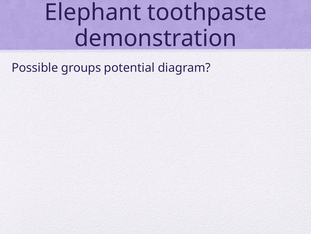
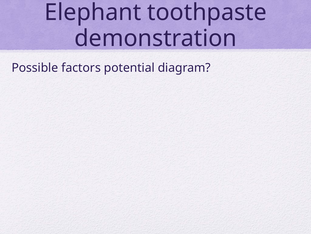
groups: groups -> factors
